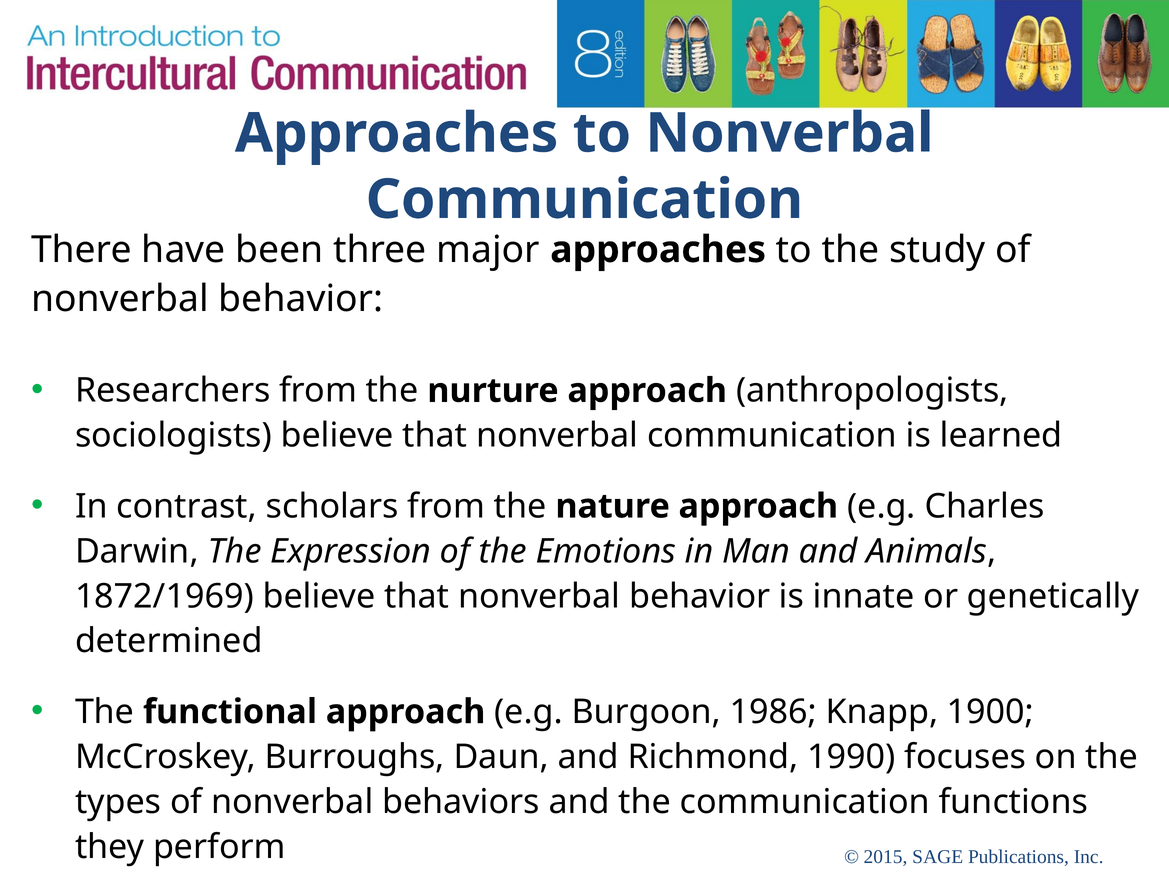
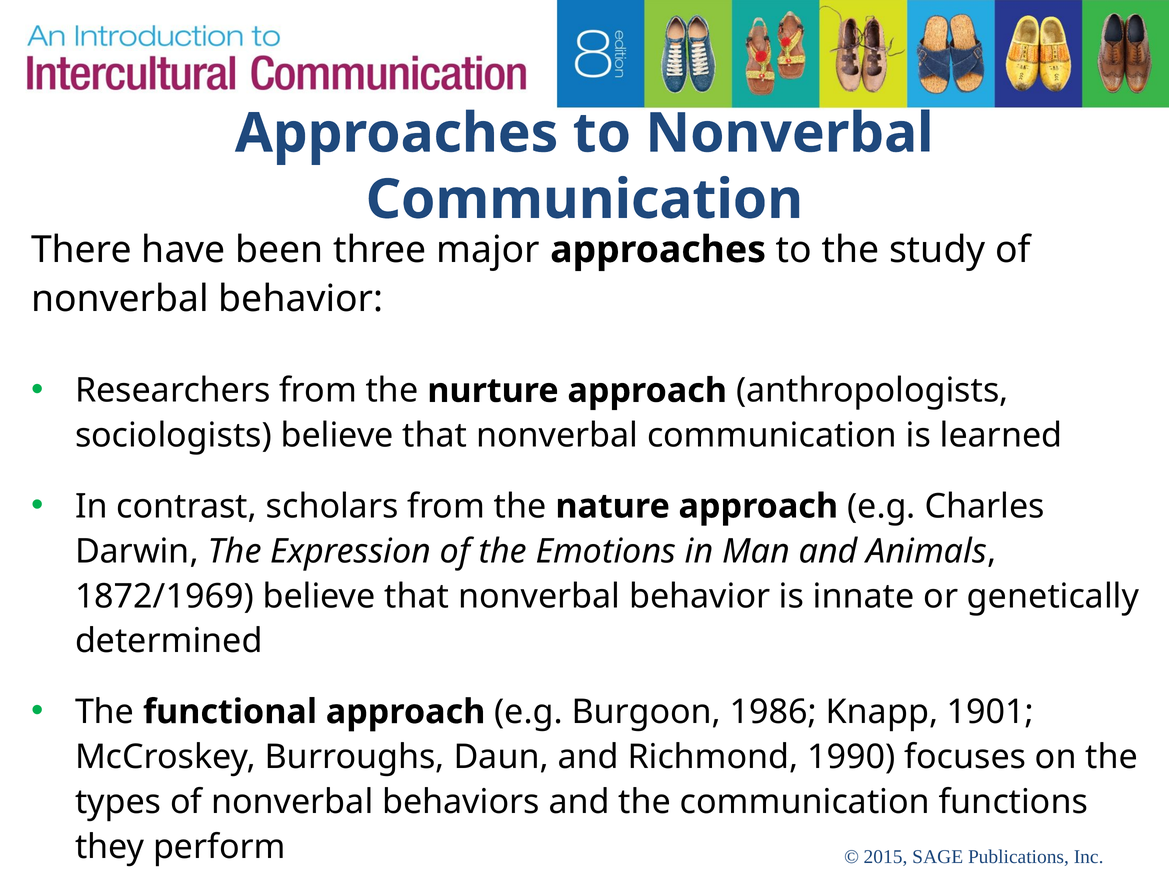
1900: 1900 -> 1901
